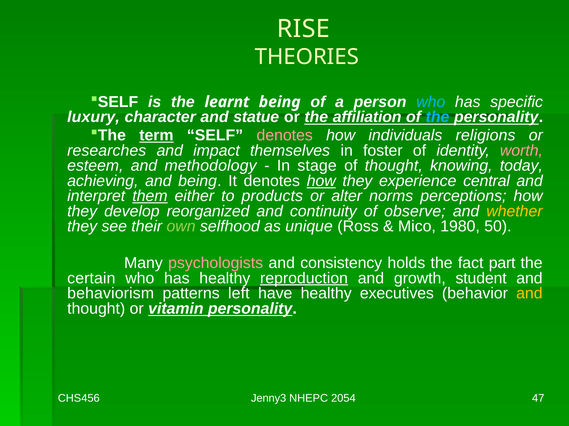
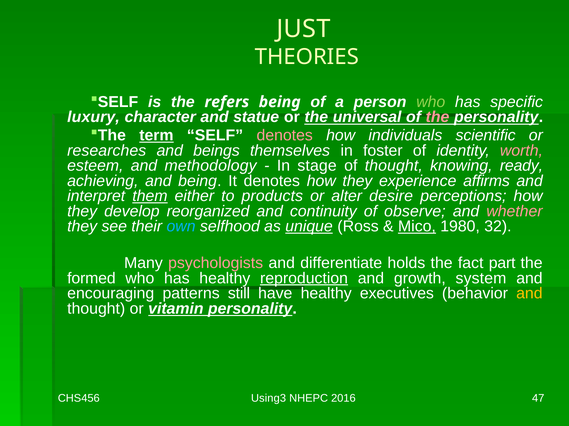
RISE: RISE -> JUST
learnt: learnt -> refers
who at (431, 102) colour: light blue -> light green
affiliation: affiliation -> universal
the at (438, 117) colour: light blue -> pink
religions: religions -> scientific
impact: impact -> beings
today: today -> ready
how at (321, 181) underline: present -> none
central: central -> affirms
norms: norms -> desire
whether colour: yellow -> pink
own colour: light green -> light blue
unique underline: none -> present
Mico underline: none -> present
50: 50 -> 32
consistency: consistency -> differentiate
certain: certain -> formed
student: student -> system
behaviorism: behaviorism -> encouraging
left: left -> still
Jenny3: Jenny3 -> Using3
2054: 2054 -> 2016
